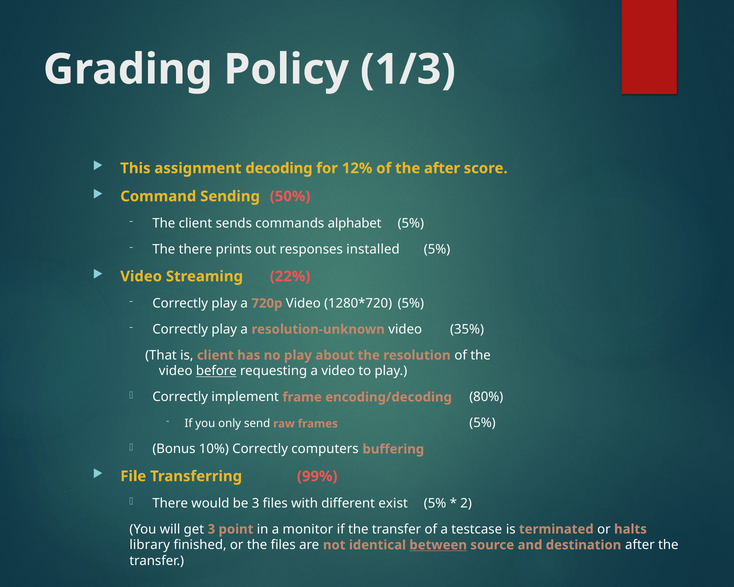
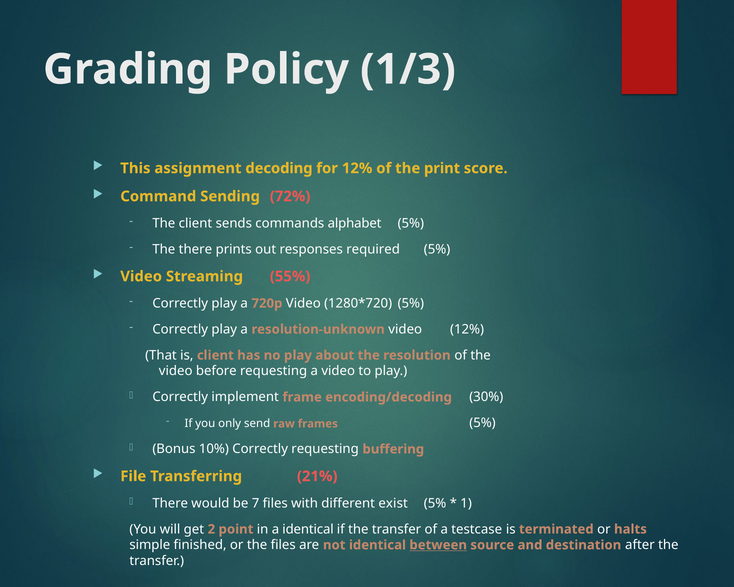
the after: after -> print
50%: 50% -> 72%
installed: installed -> required
22%: 22% -> 55%
video 35%: 35% -> 12%
before underline: present -> none
80%: 80% -> 30%
Correctly computers: computers -> requesting
99%: 99% -> 21%
be 3: 3 -> 7
2: 2 -> 1
get 3: 3 -> 2
a monitor: monitor -> identical
library: library -> simple
